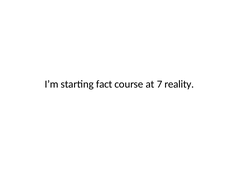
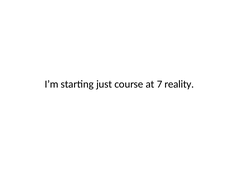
fact: fact -> just
